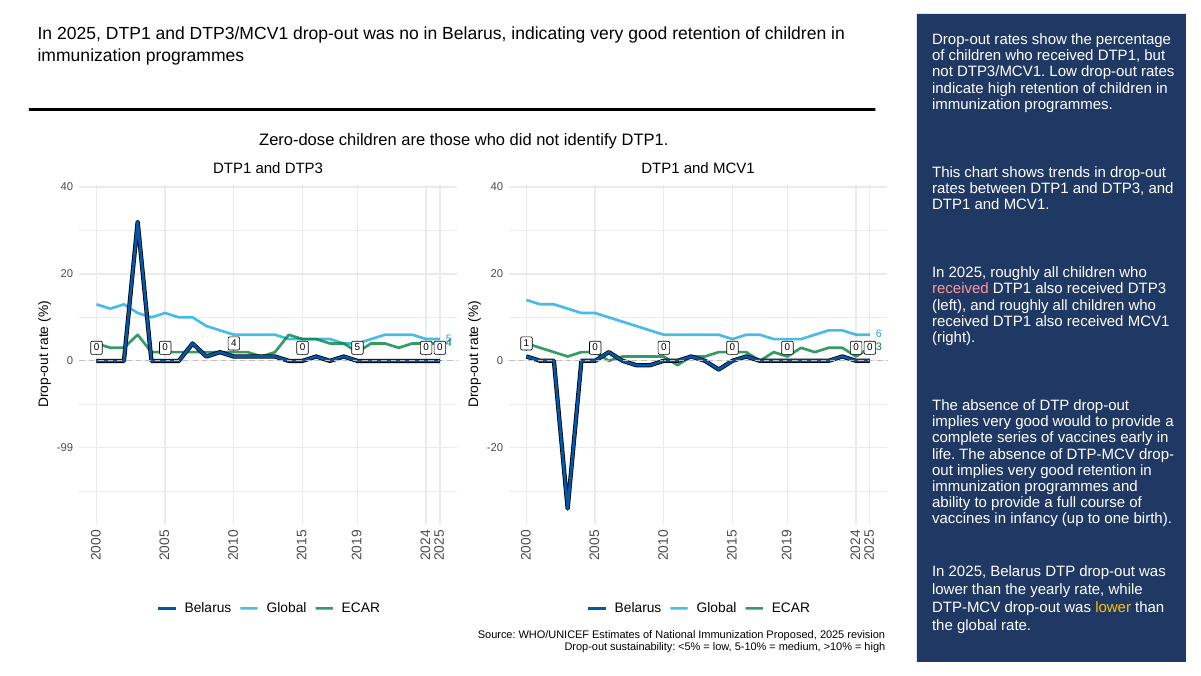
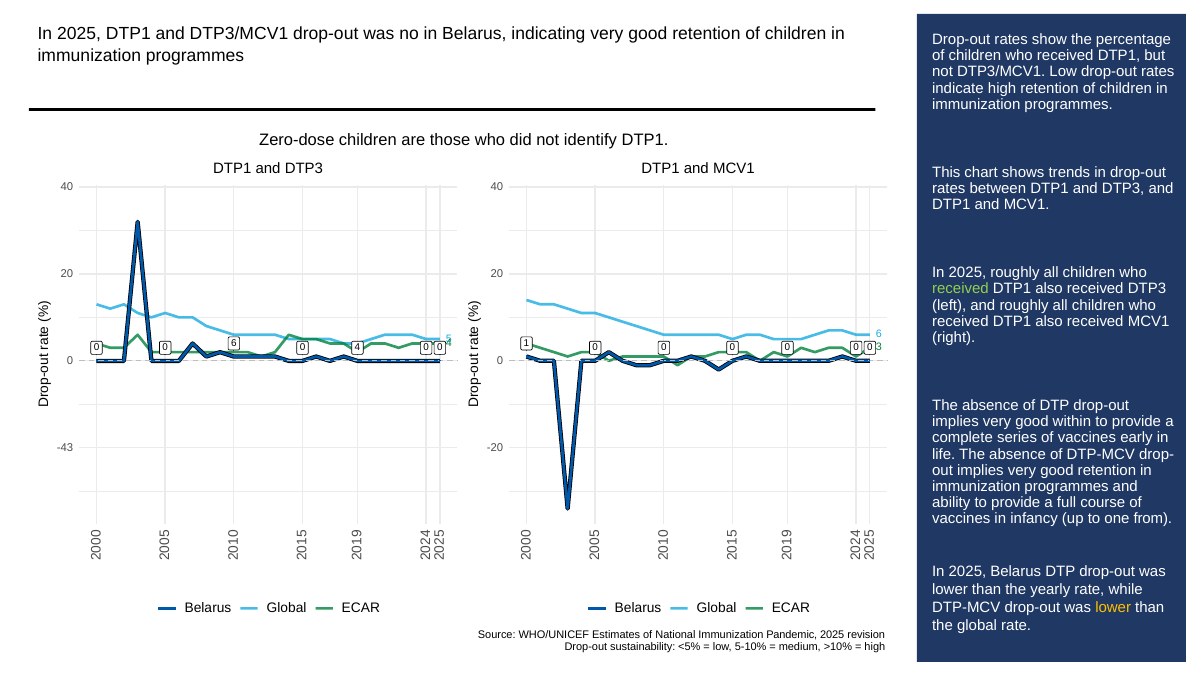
received at (960, 289) colour: pink -> light green
4 at (234, 343): 4 -> 6
5 at (357, 347): 5 -> 4
would: would -> within
-99: -99 -> -43
birth: birth -> from
Proposed: Proposed -> Pandemic
